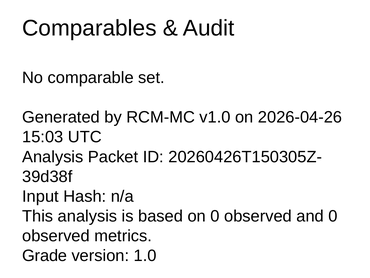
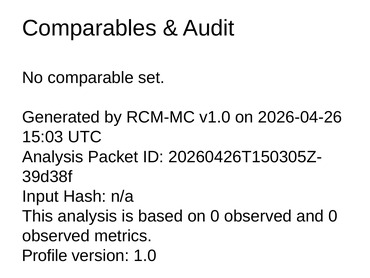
Grade: Grade -> Profile
